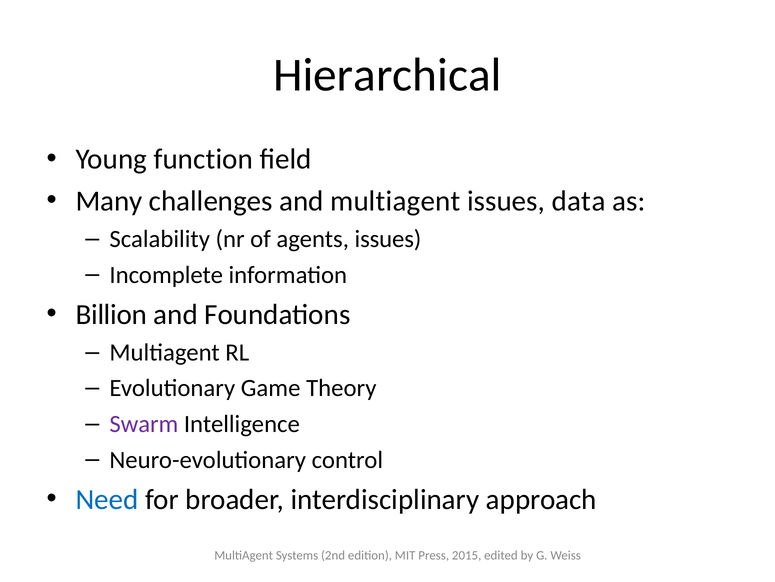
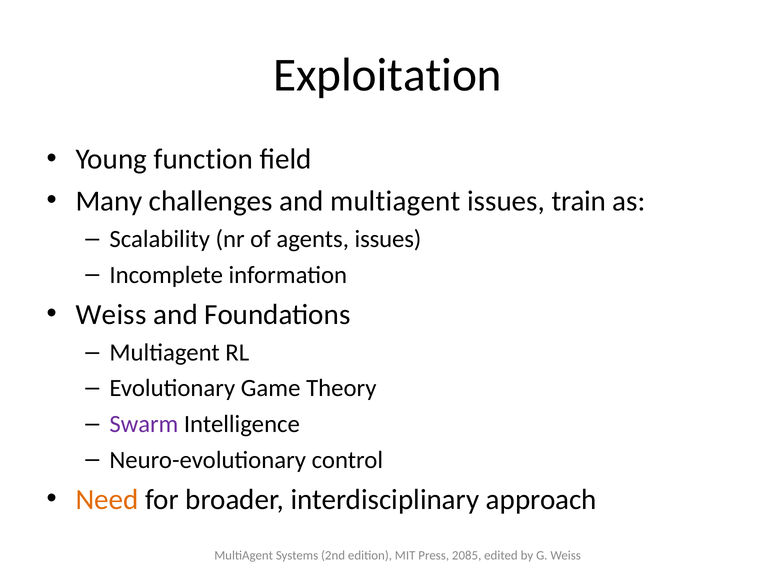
Hierarchical: Hierarchical -> Exploitation
data: data -> train
Billion at (111, 314): Billion -> Weiss
Need colour: blue -> orange
2015: 2015 -> 2085
